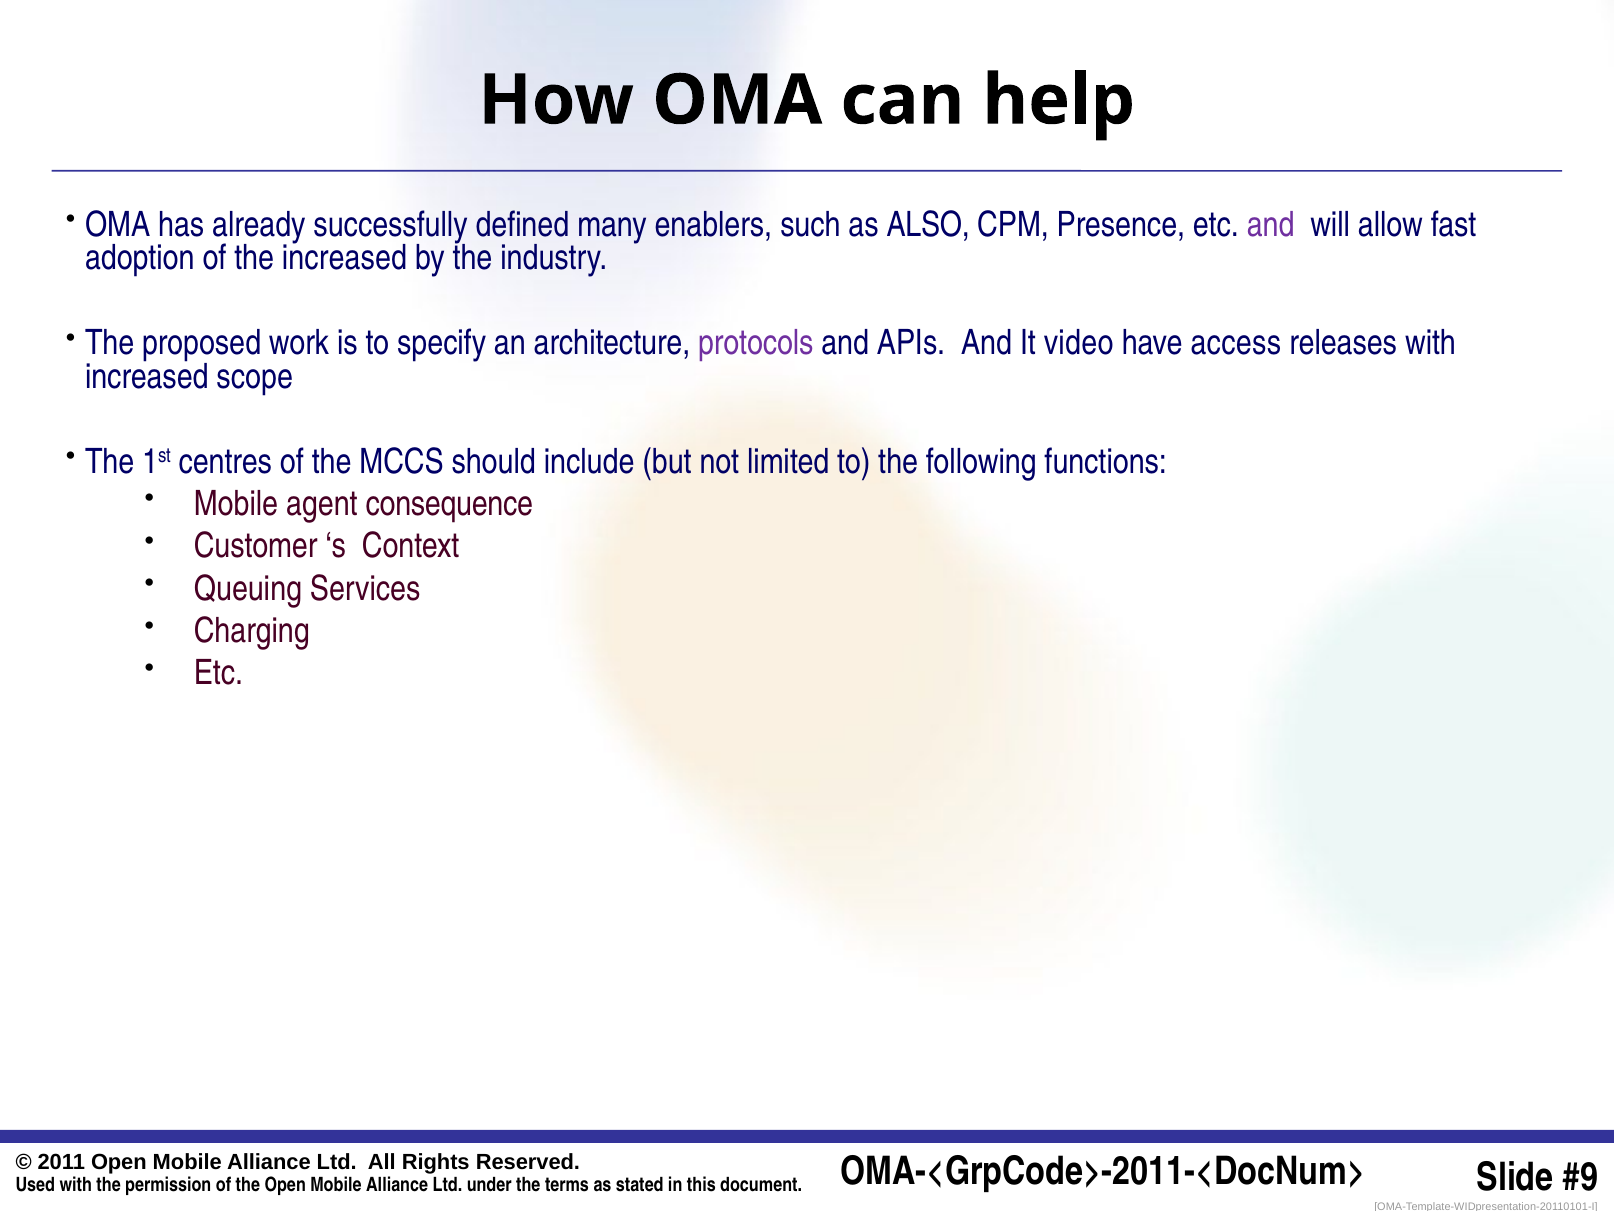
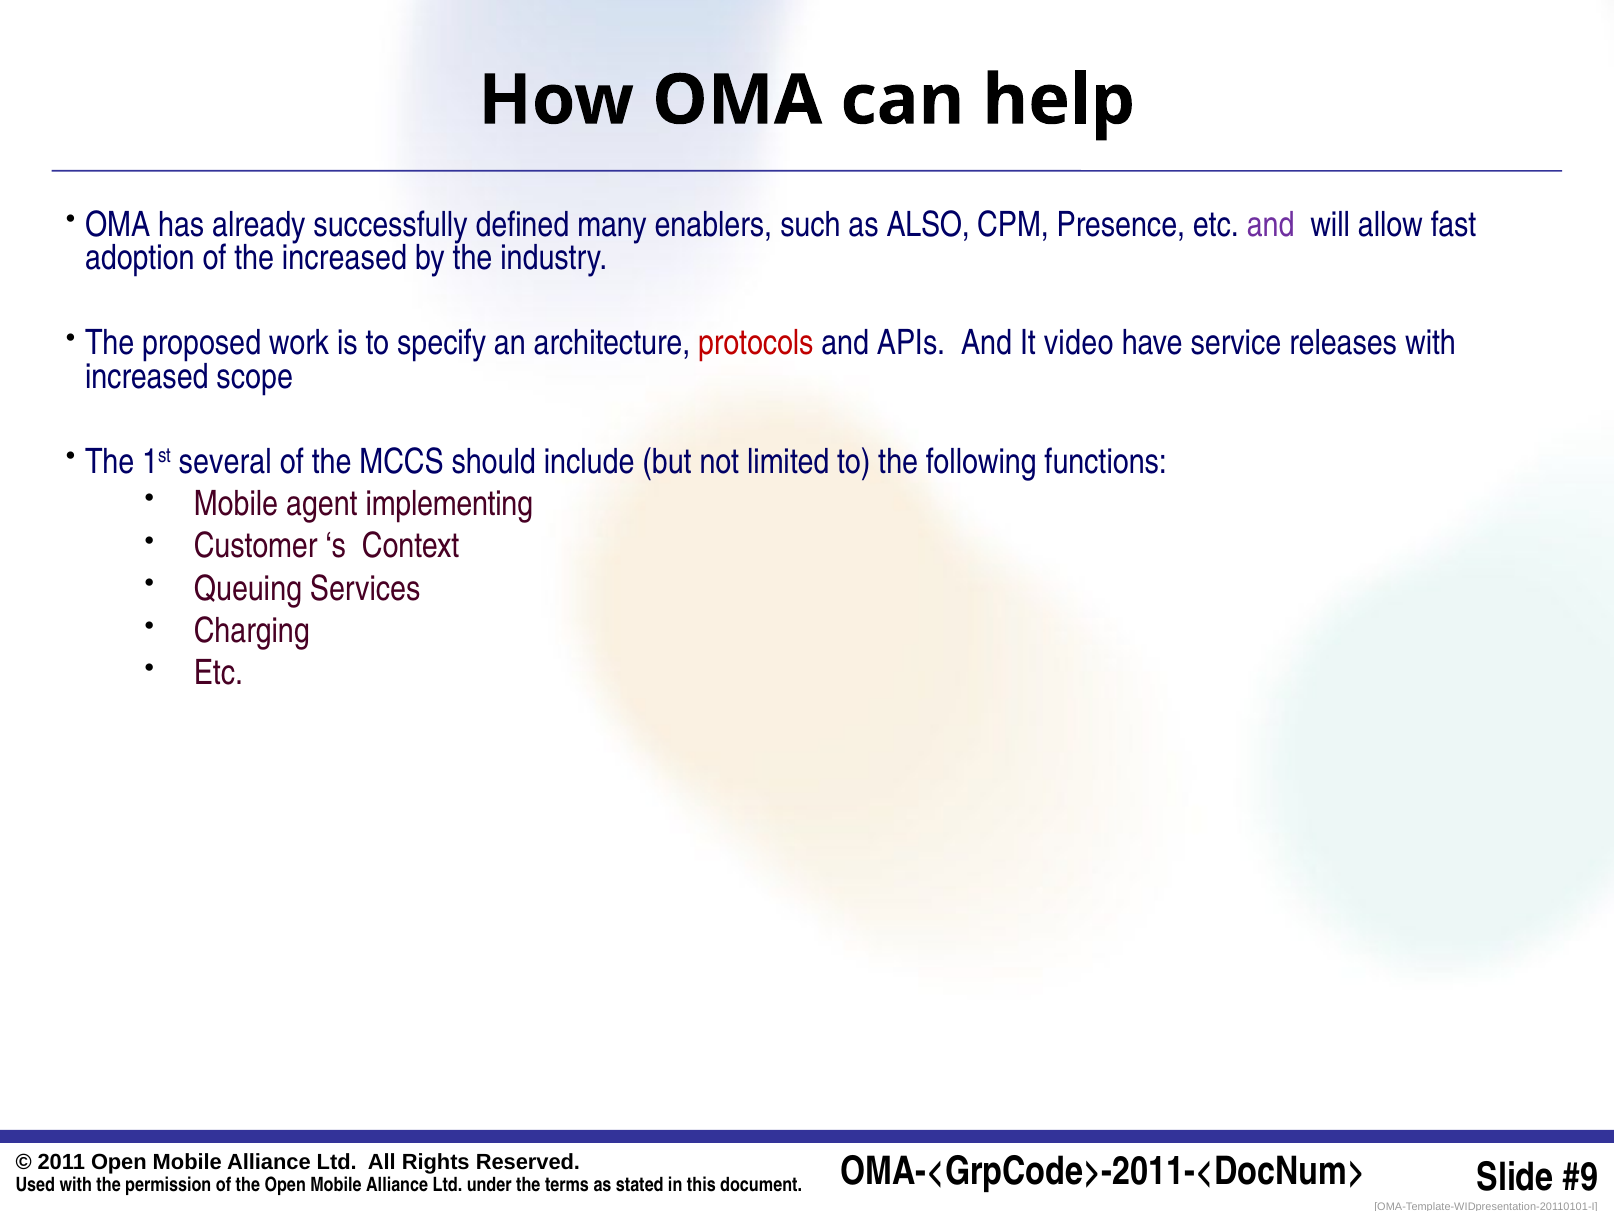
protocols colour: purple -> red
access: access -> service
centres: centres -> several
consequence: consequence -> implementing
